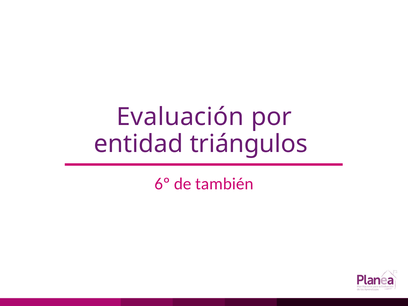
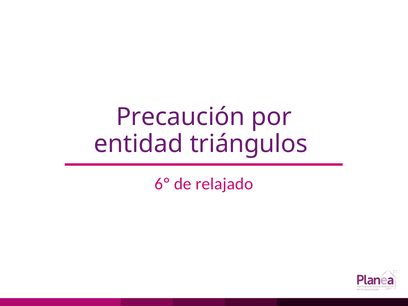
Evaluación: Evaluación -> Precaución
también: también -> relajado
